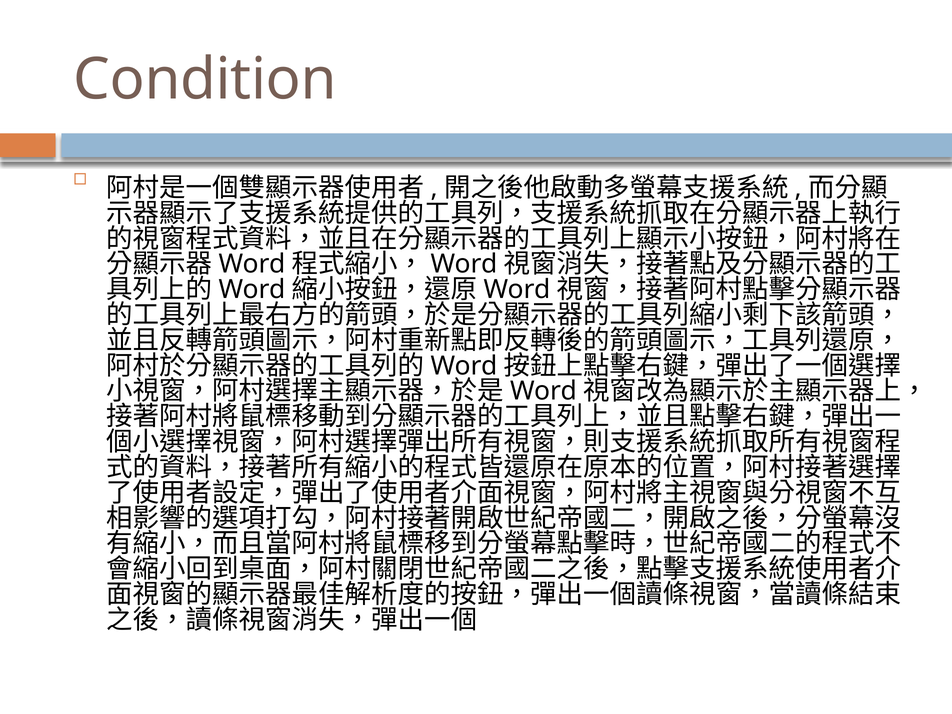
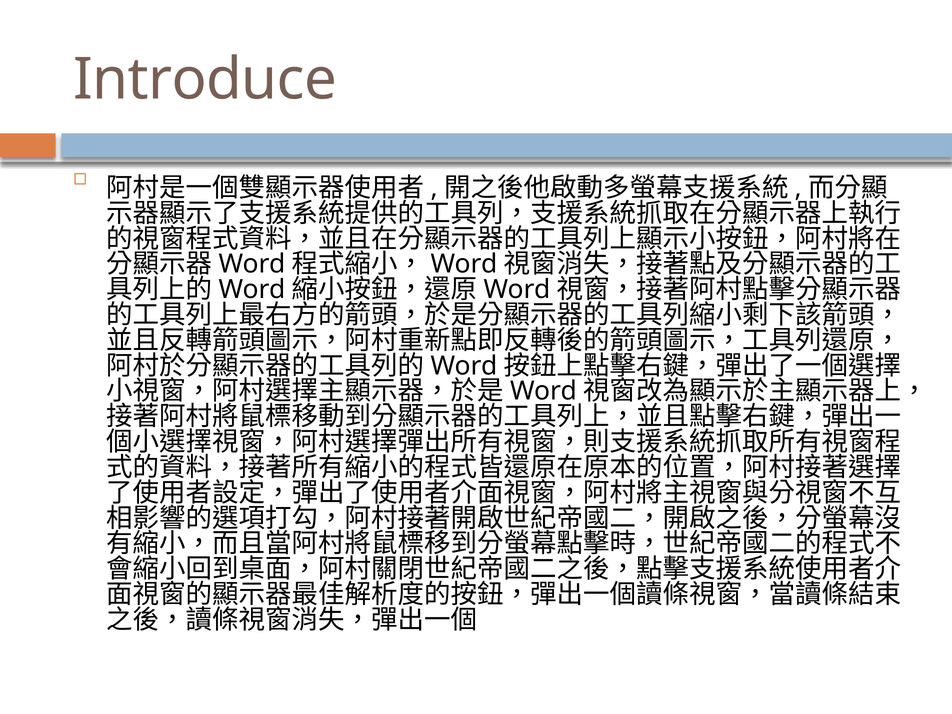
Condition: Condition -> Introduce
